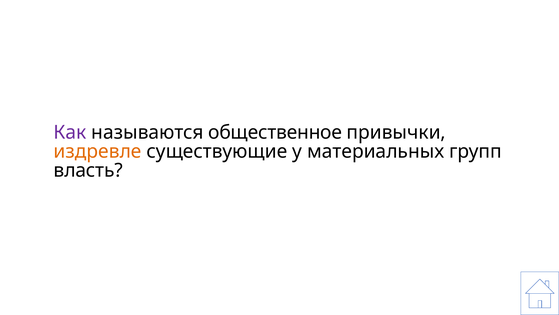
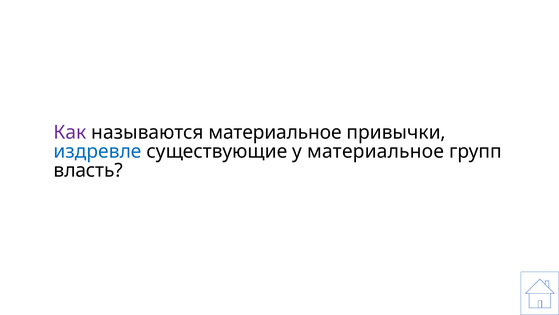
называются общественное: общественное -> материальное
издревле colour: orange -> blue
у материальных: материальных -> материальное
